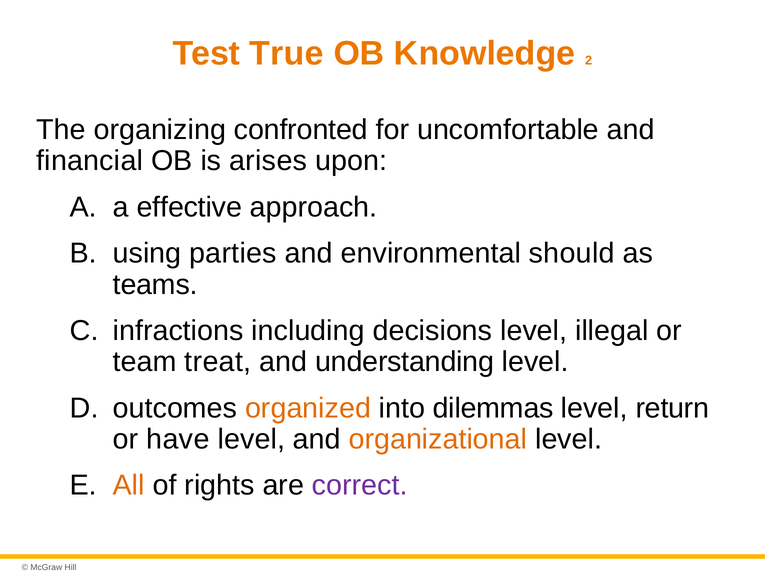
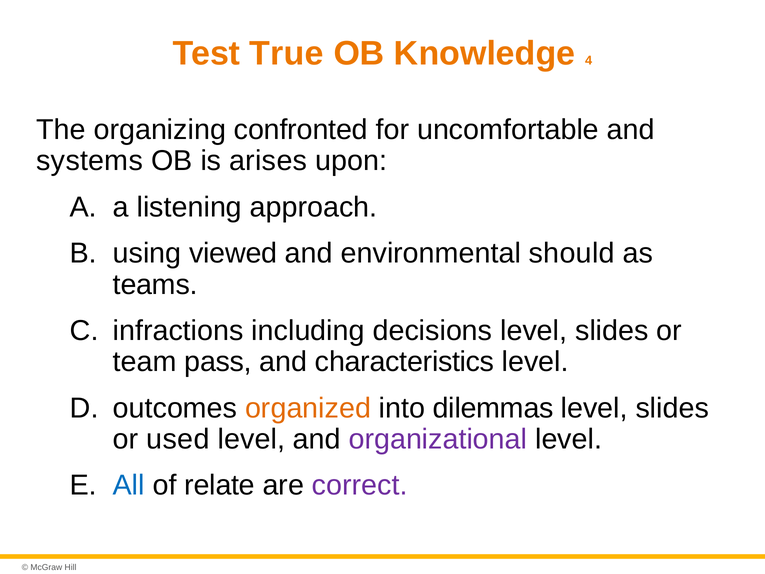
2: 2 -> 4
financial: financial -> systems
effective: effective -> listening
parties: parties -> viewed
illegal at (612, 331): illegal -> slides
treat: treat -> pass
understanding: understanding -> characteristics
return at (672, 408): return -> slides
have: have -> used
organizational colour: orange -> purple
All colour: orange -> blue
rights: rights -> relate
